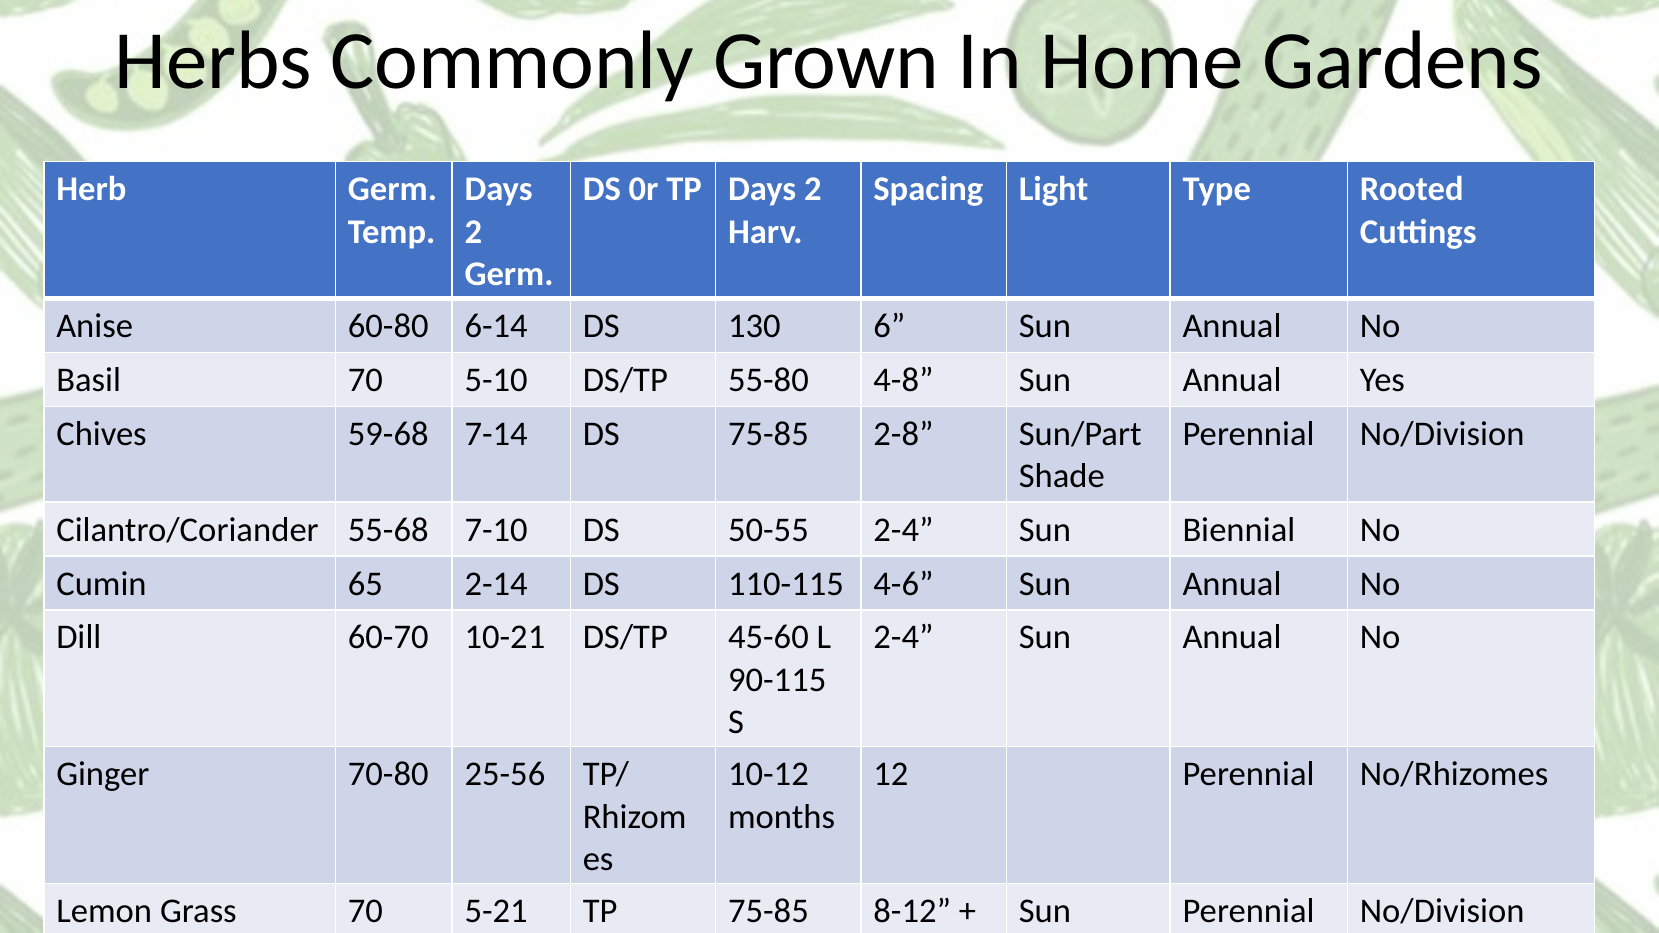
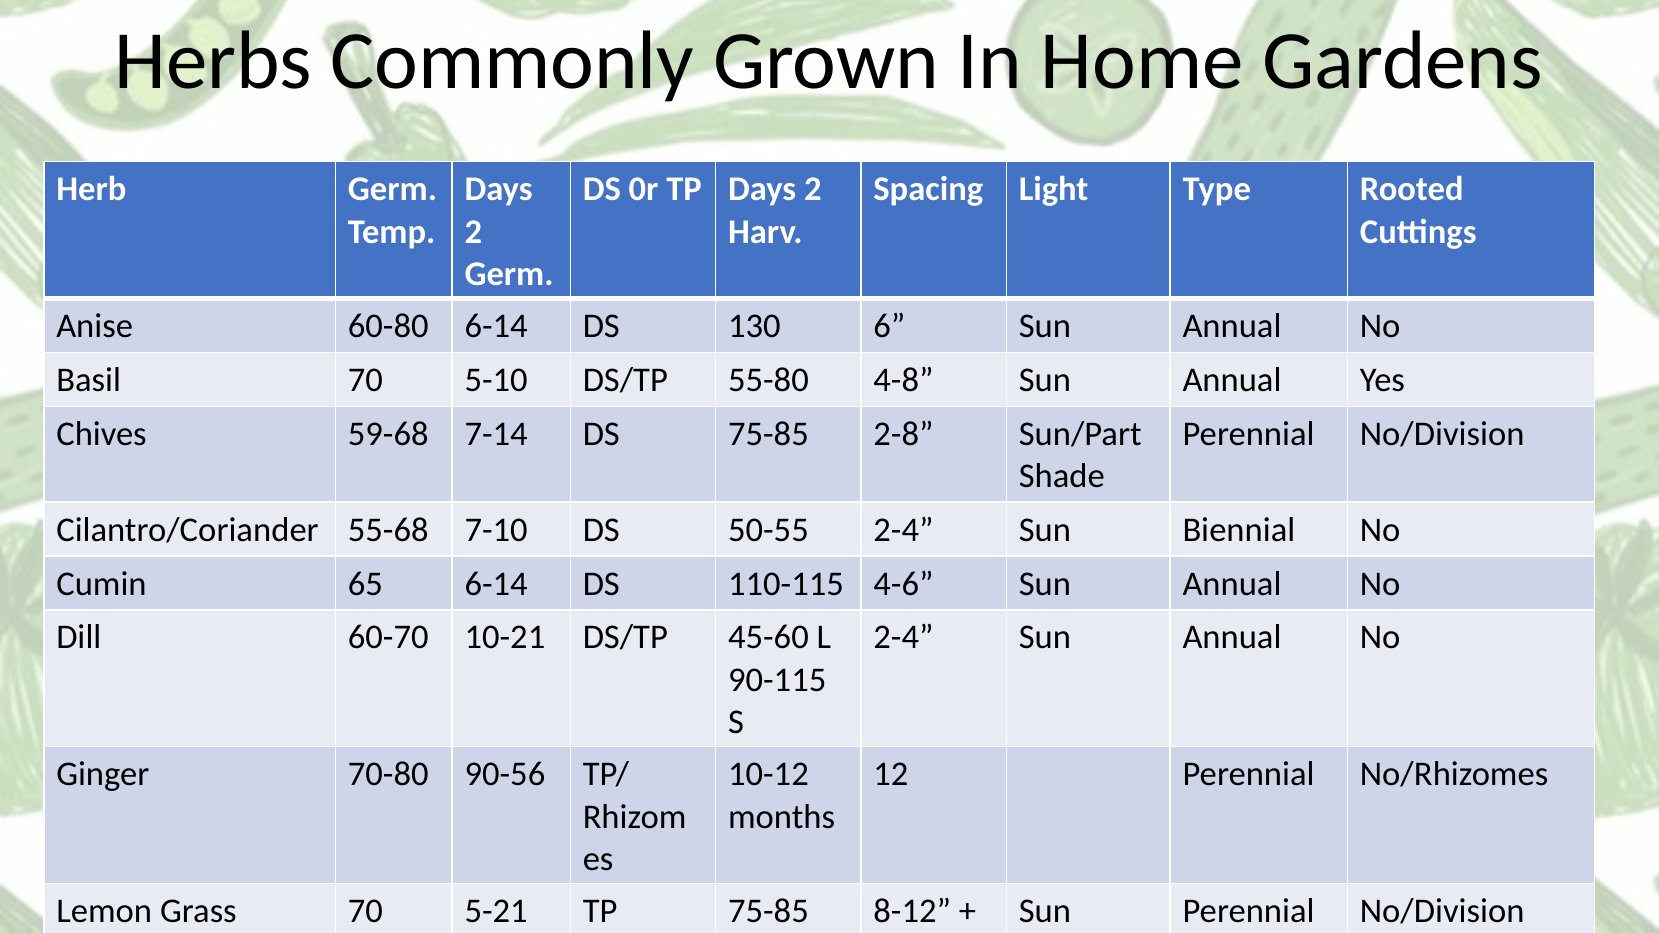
65 2-14: 2-14 -> 6-14
25-56: 25-56 -> 90-56
